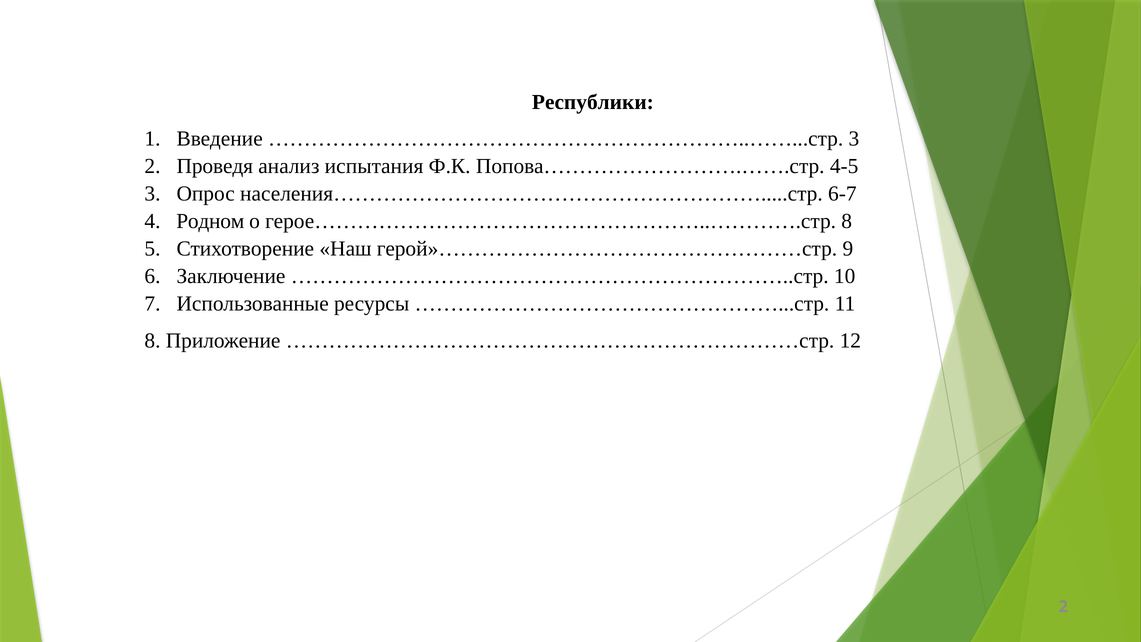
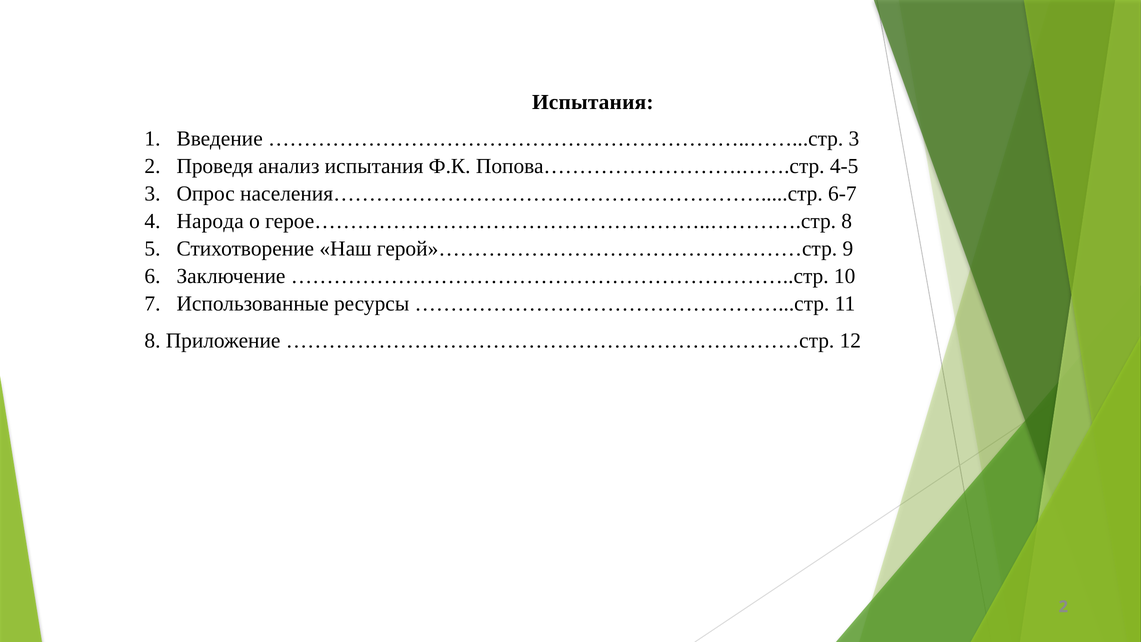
Республики at (593, 102): Республики -> Испытания
Родном: Родном -> Народа
